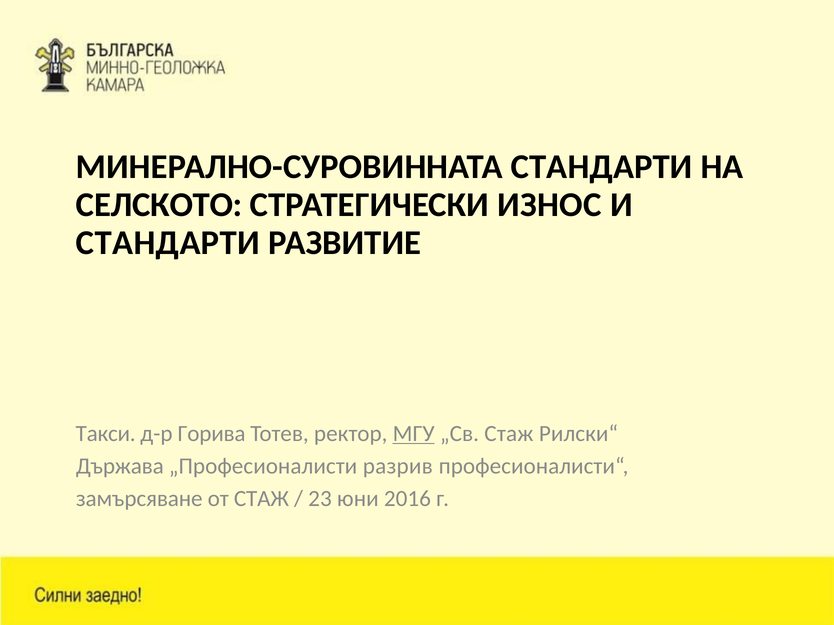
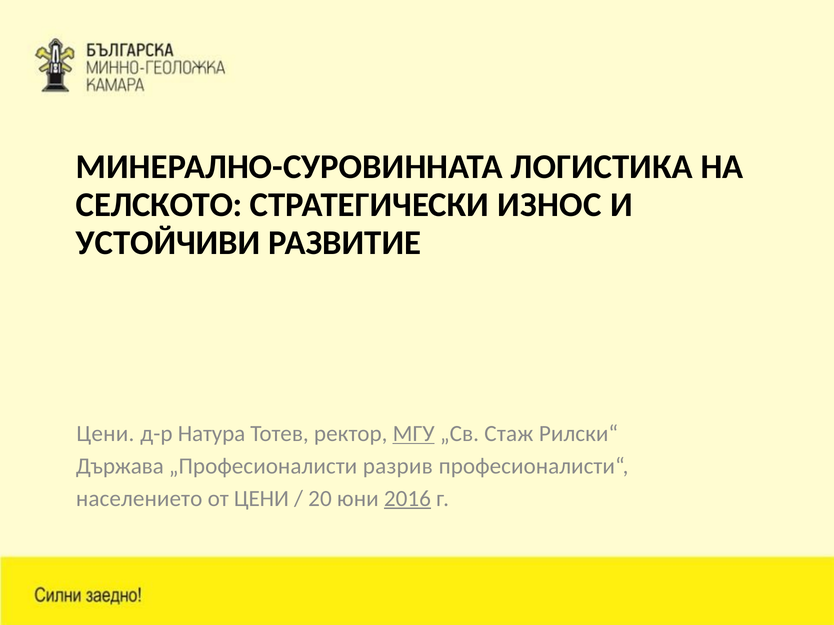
МИНЕРАЛНО-СУРОВИННАТА СТАНДАРТИ: СТАНДАРТИ -> ЛОГИСТИКА
СТАНДАРТИ at (168, 243): СТАНДАРТИ -> УСТОЙЧИВИ
Такси at (106, 434): Такси -> Цени
Горива: Горива -> Натура
замърсяване: замърсяване -> населението
от СТАЖ: СТАЖ -> ЦЕНИ
23: 23 -> 20
2016 underline: none -> present
